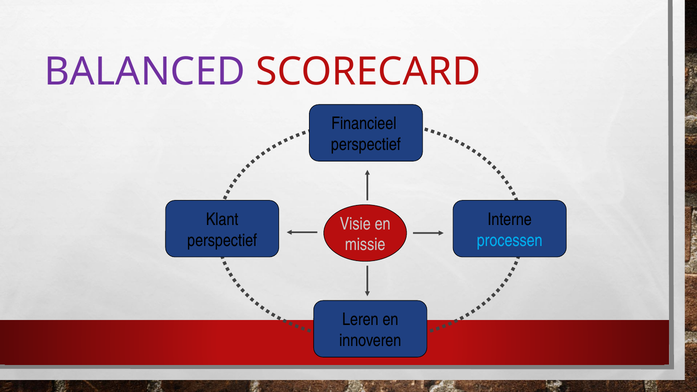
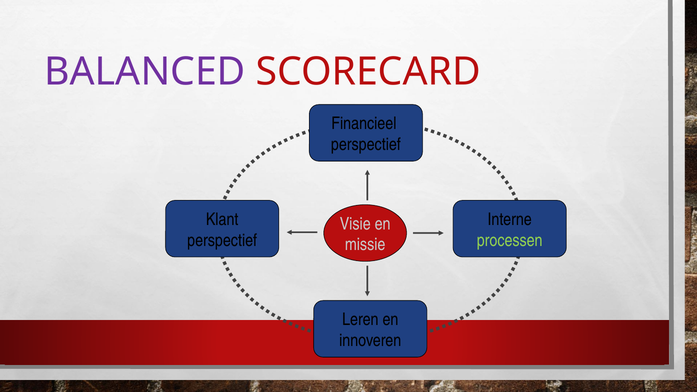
processen colour: light blue -> light green
